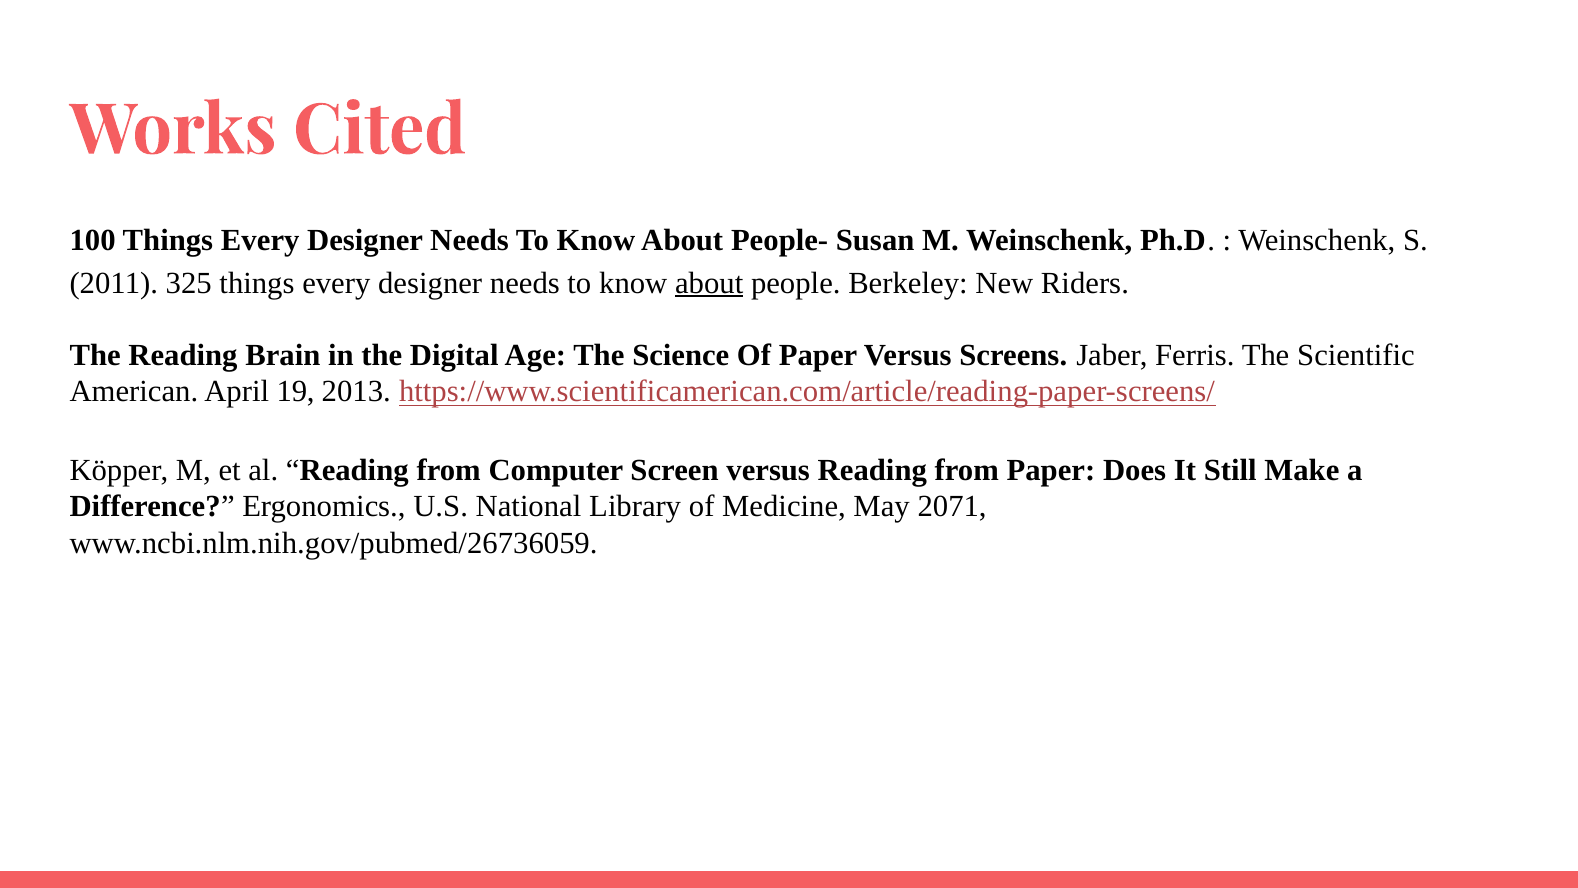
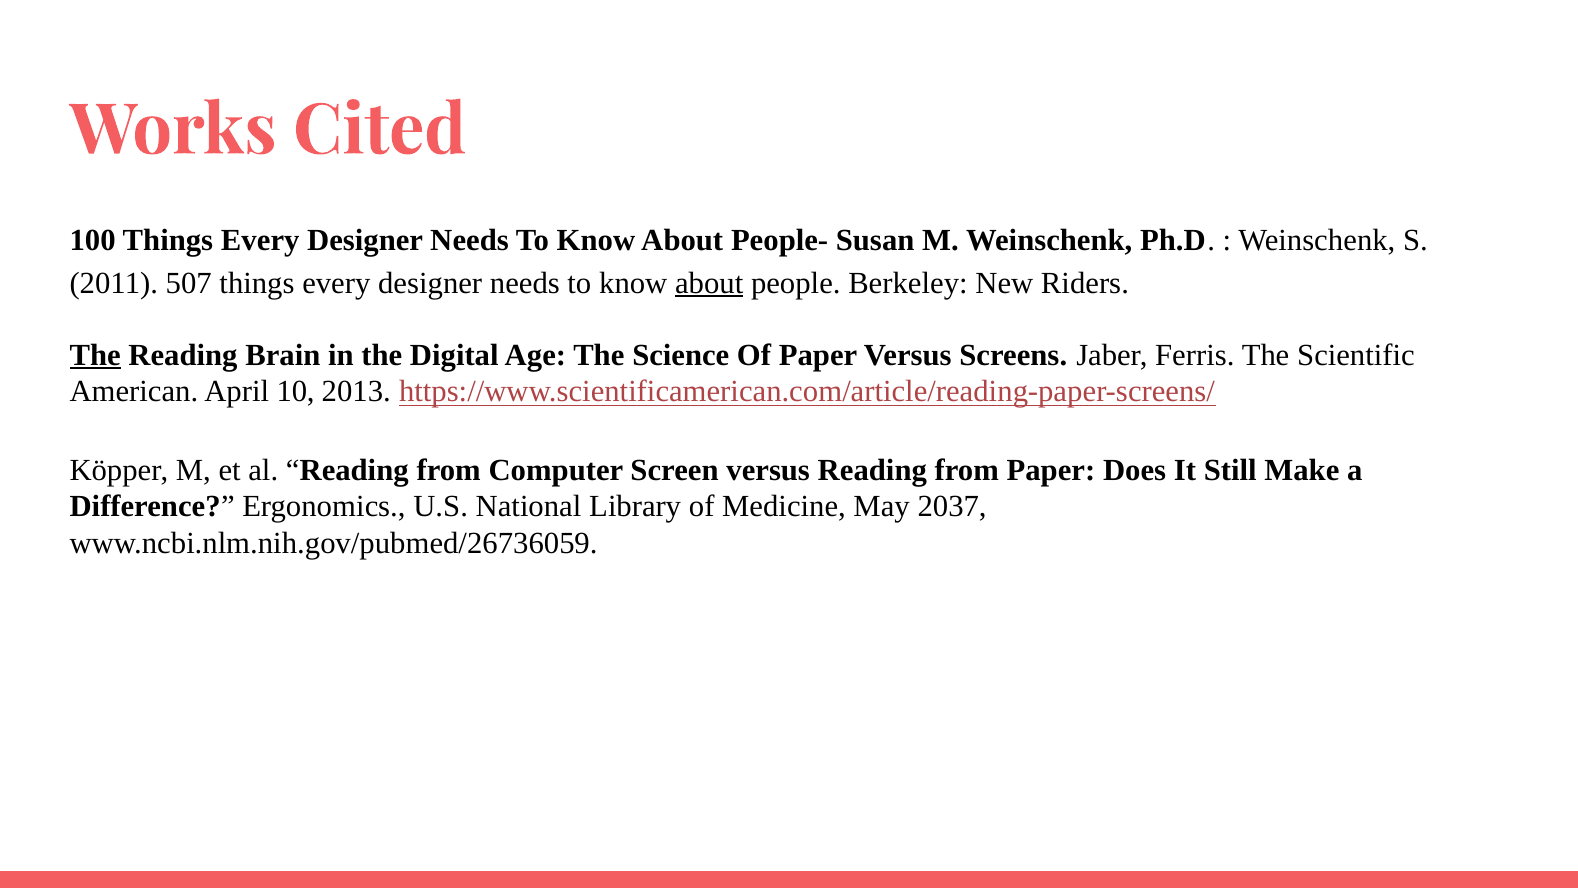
325: 325 -> 507
The at (95, 355) underline: none -> present
19: 19 -> 10
2071: 2071 -> 2037
